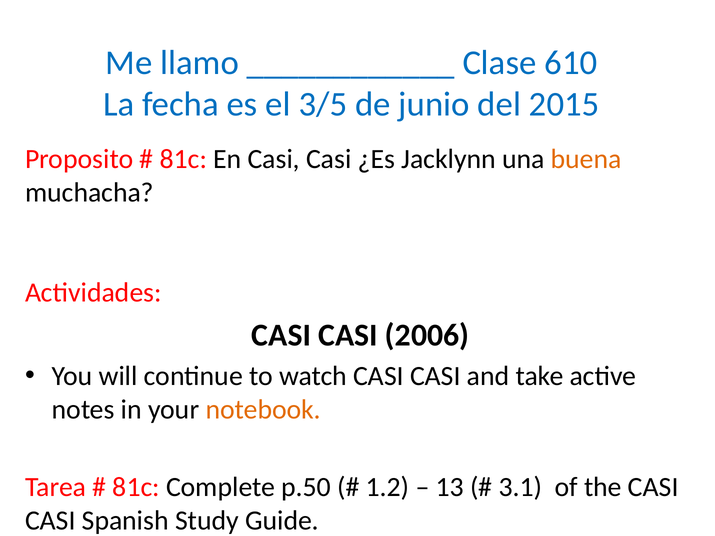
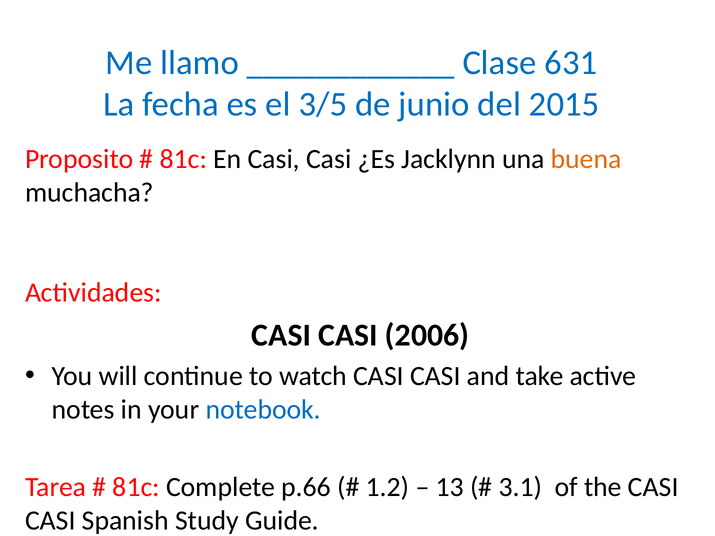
610: 610 -> 631
notebook colour: orange -> blue
p.50: p.50 -> p.66
